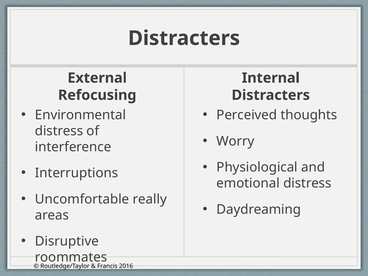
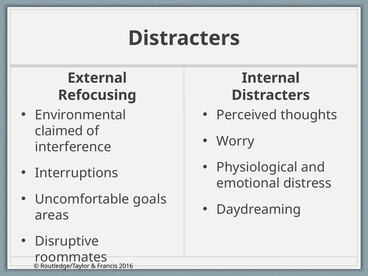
distress at (59, 131): distress -> claimed
really: really -> goals
